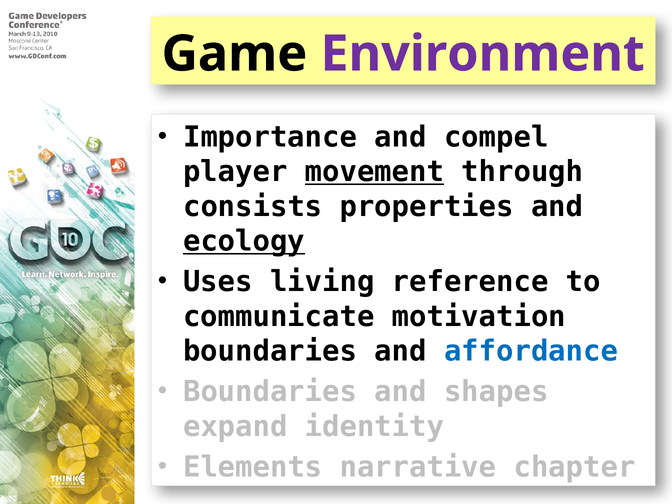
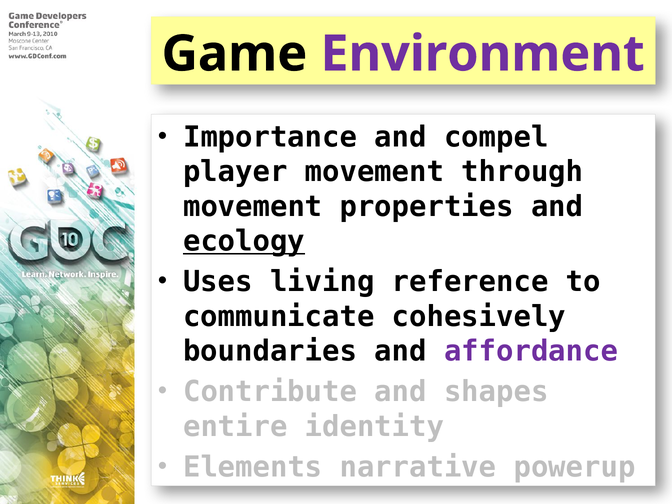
movement at (375, 172) underline: present -> none
consists at (253, 207): consists -> movement
motivation: motivation -> cohesively
affordance colour: blue -> purple
Boundaries at (270, 392): Boundaries -> Contribute
expand: expand -> entire
chapter: chapter -> powerup
